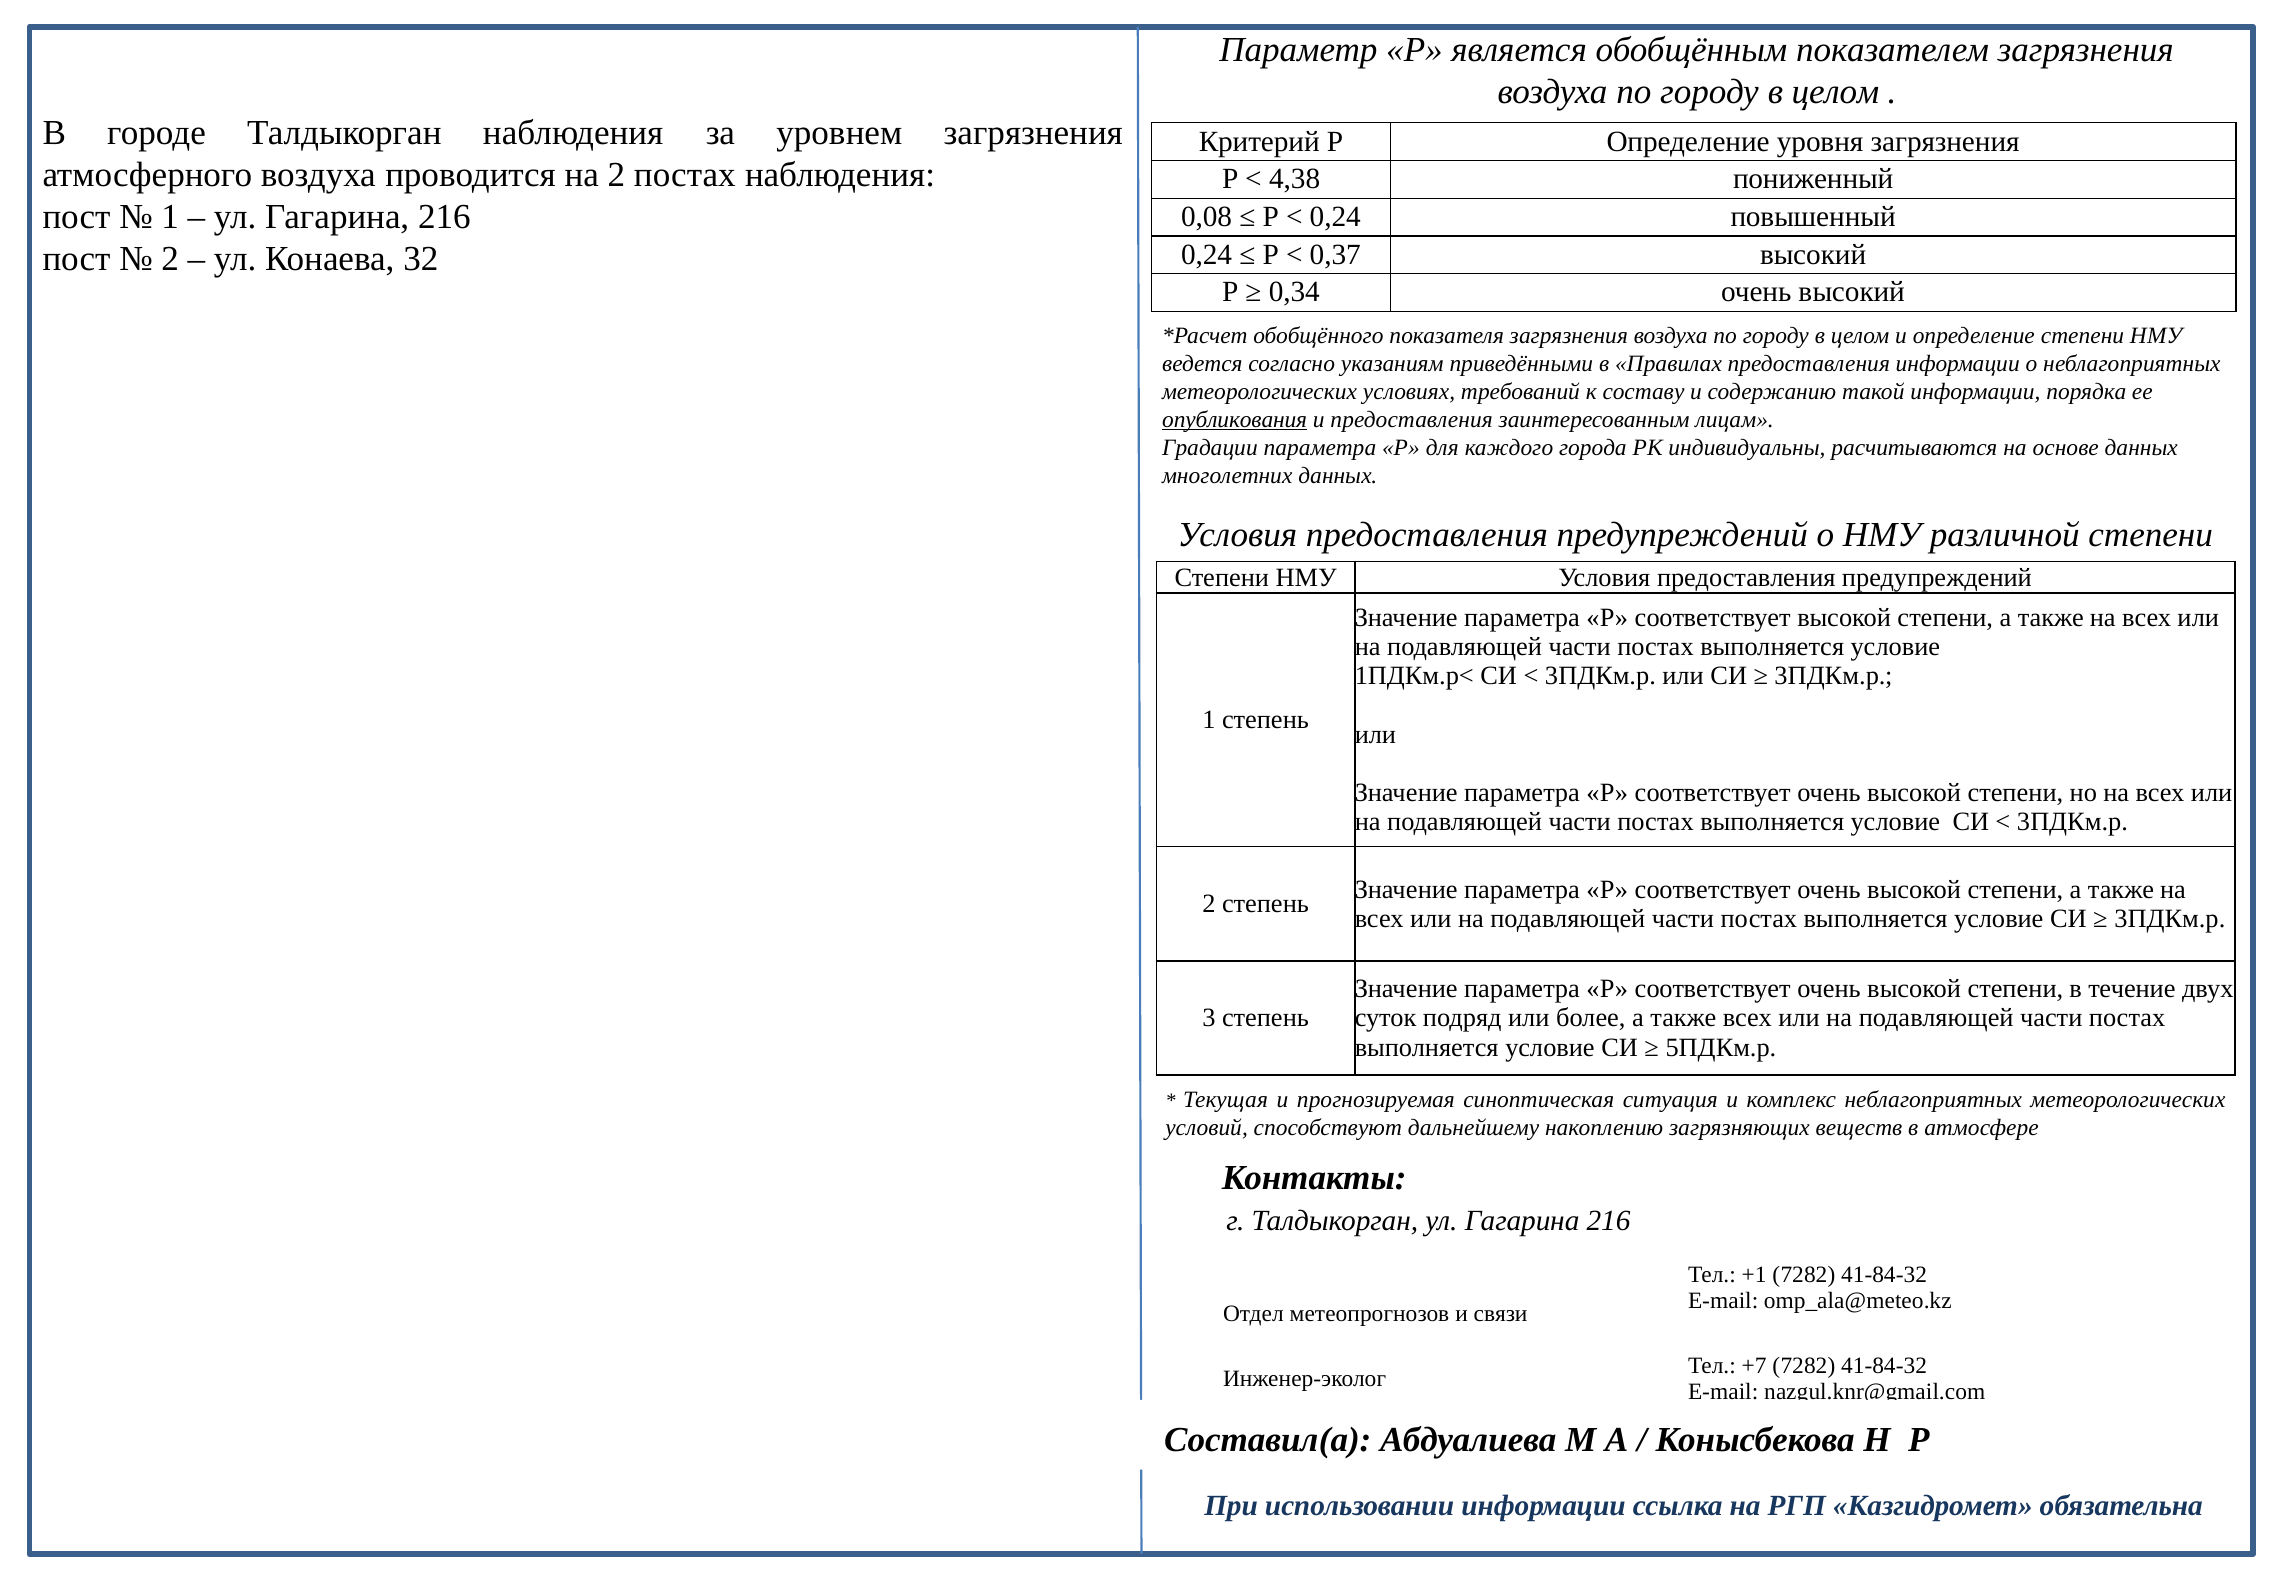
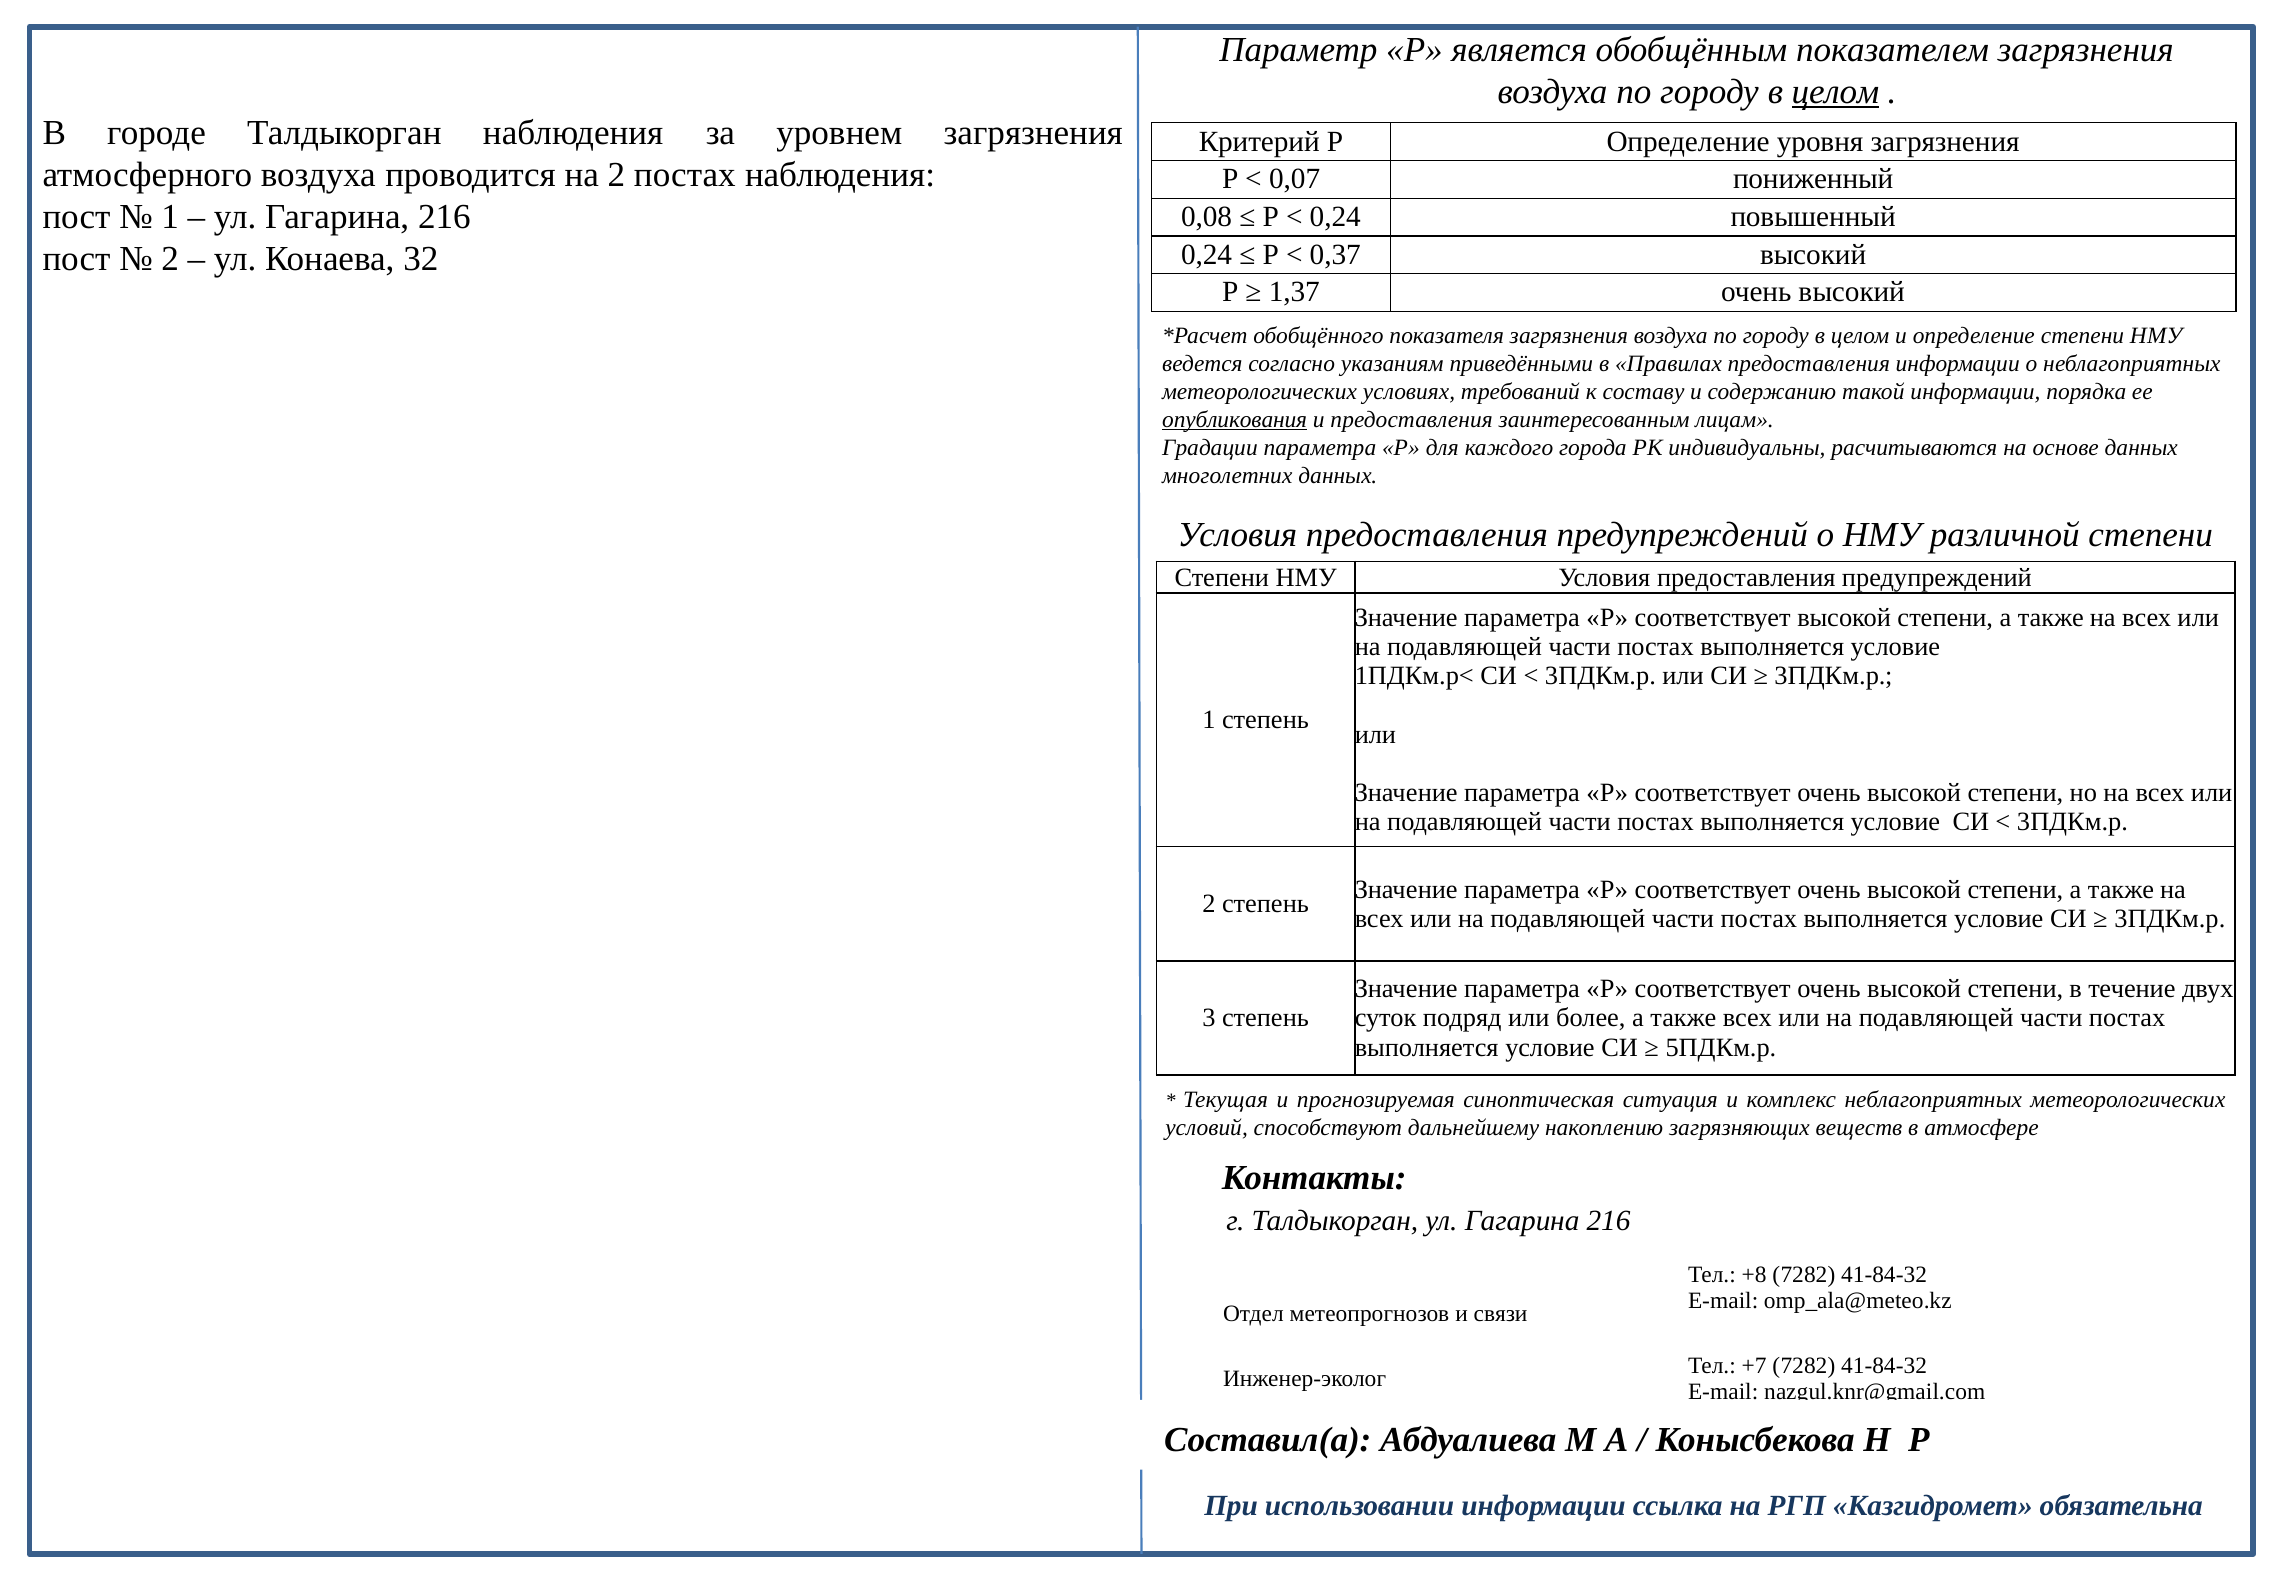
целом at (1835, 92) underline: none -> present
4,38: 4,38 -> 0,07
0,34: 0,34 -> 1,37
+1: +1 -> +8
